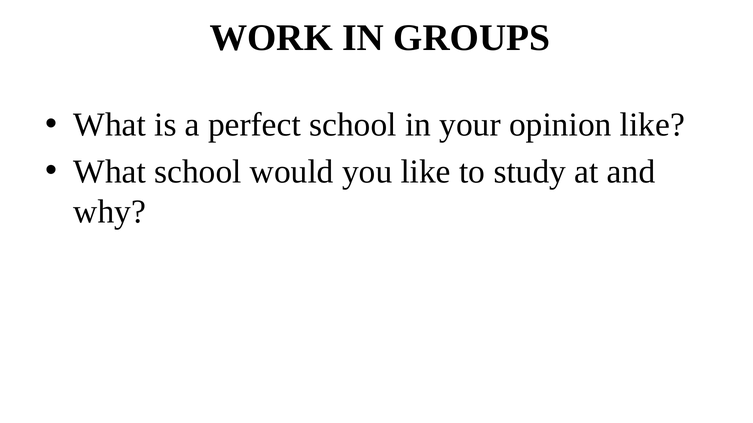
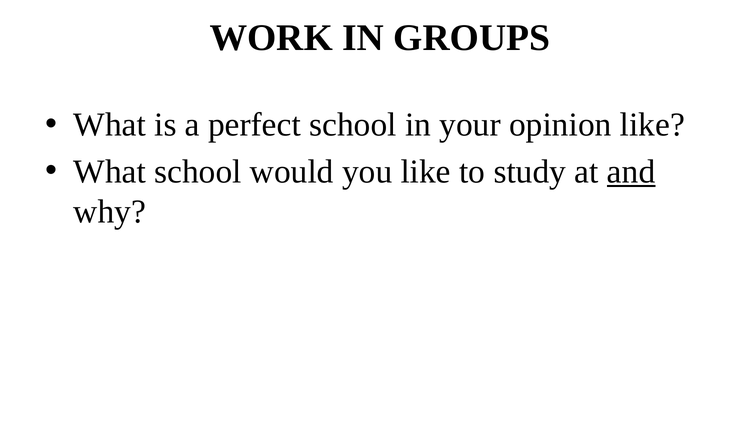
and underline: none -> present
